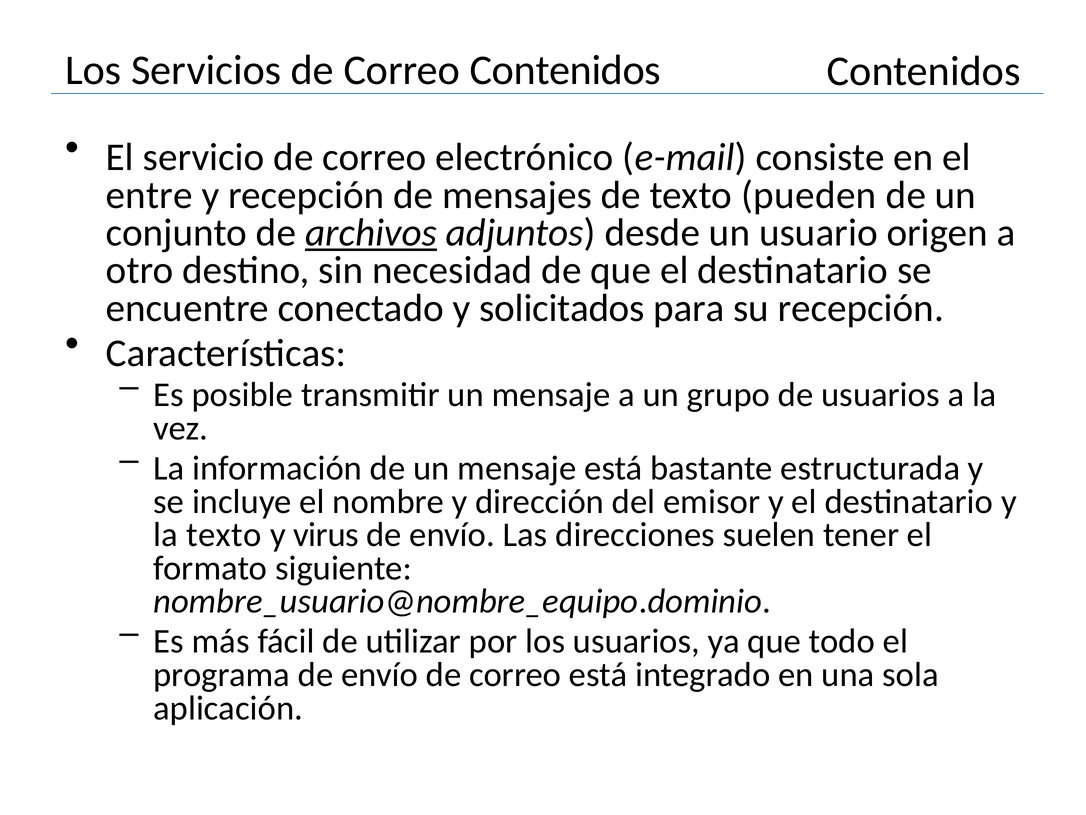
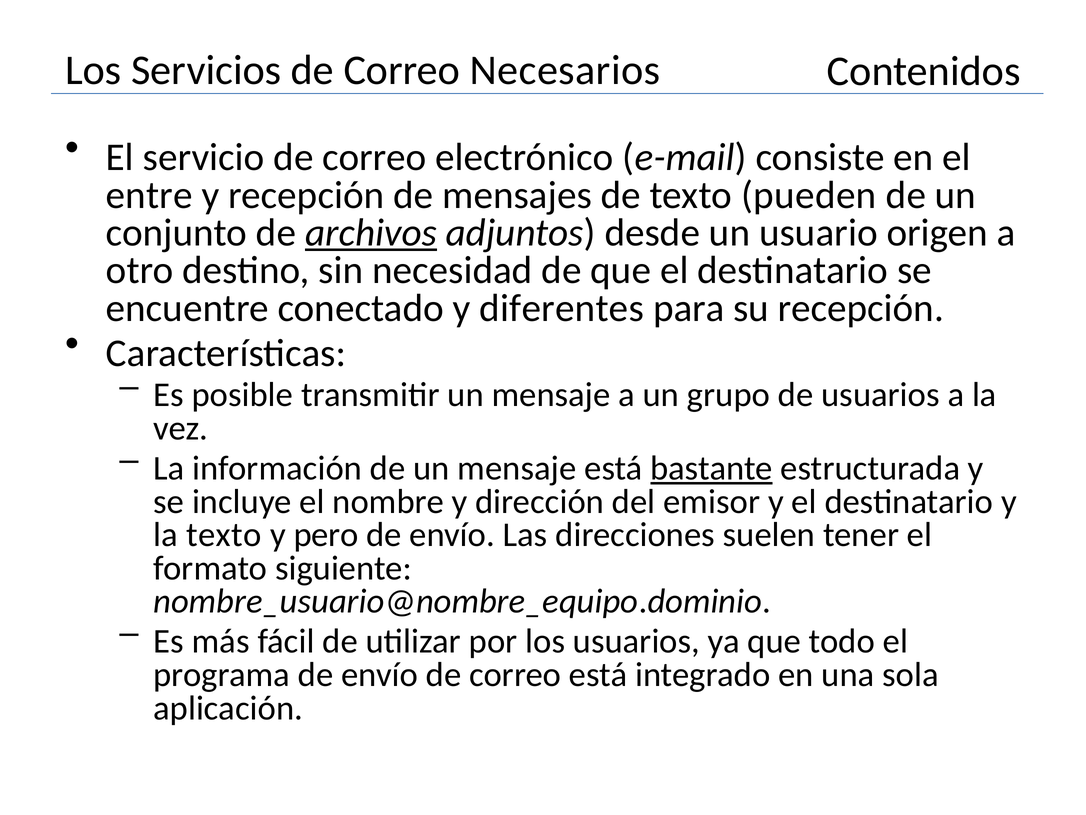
Correo Contenidos: Contenidos -> Necesarios
solicitados: solicitados -> diferentes
bastante underline: none -> present
virus: virus -> pero
